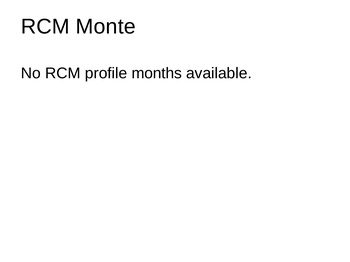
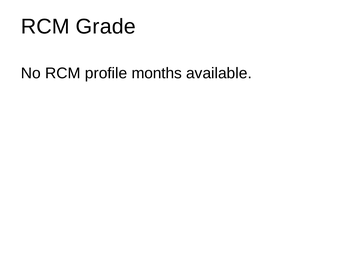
Monte: Monte -> Grade
